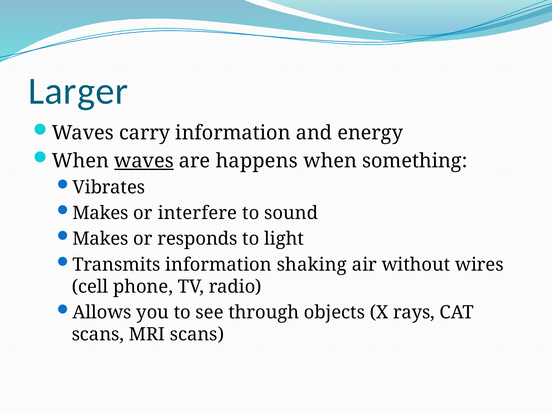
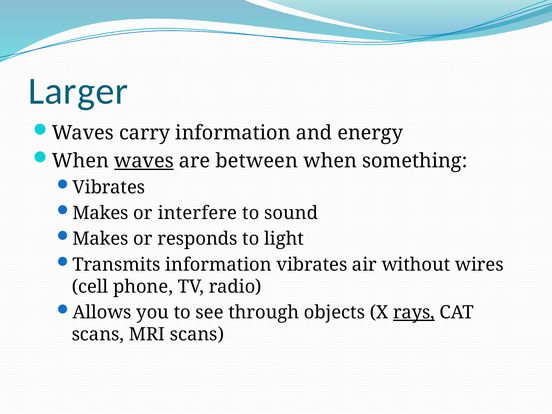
happens: happens -> between
information shaking: shaking -> vibrates
rays underline: none -> present
